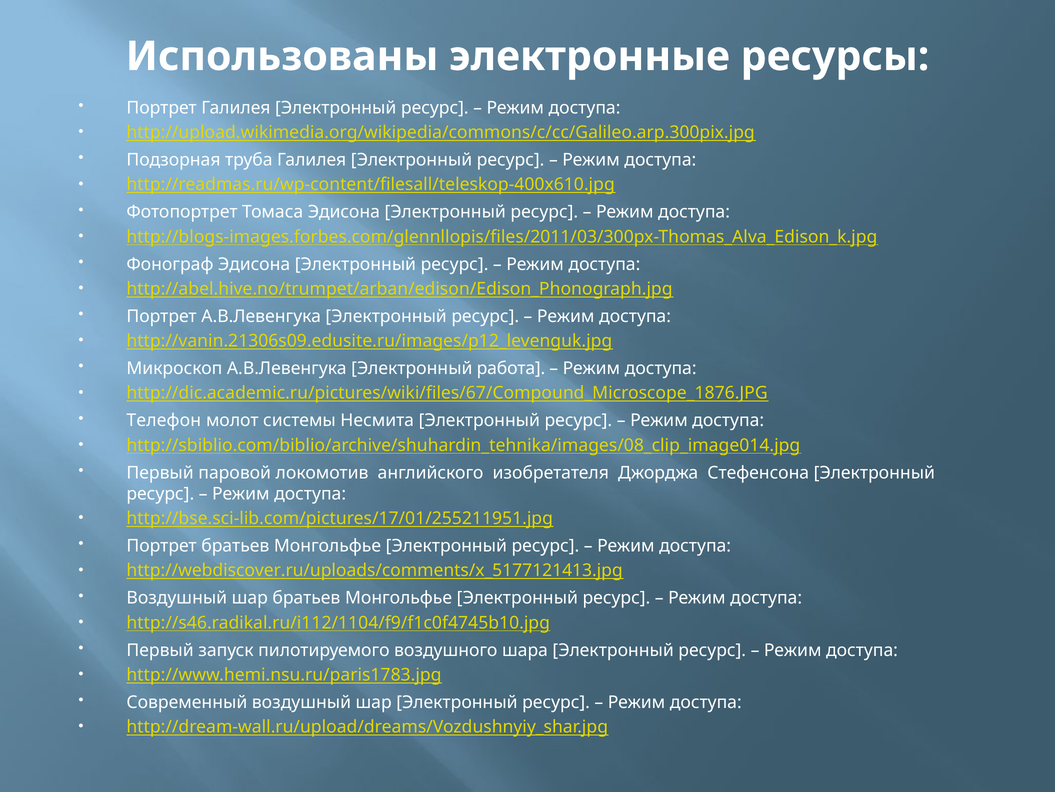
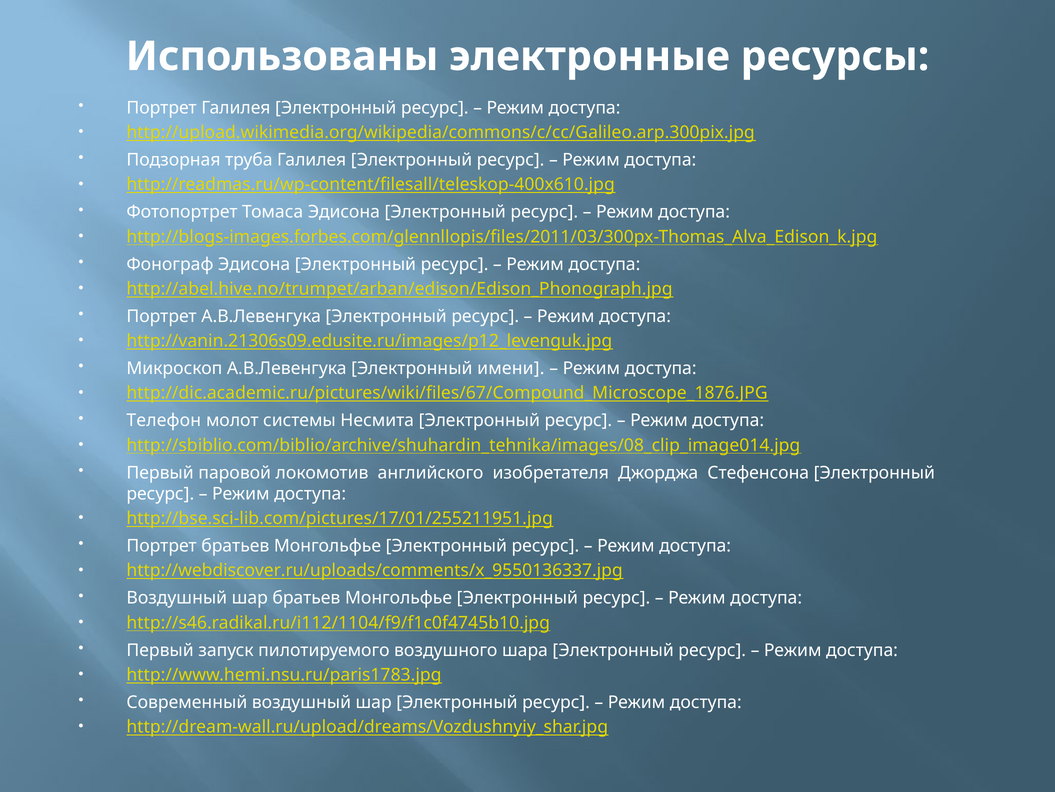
работа: работа -> имени
http://webdiscover.ru/uploads/comments/x_5177121413.jpg: http://webdiscover.ru/uploads/comments/x_5177121413.jpg -> http://webdiscover.ru/uploads/comments/x_9550136337.jpg
